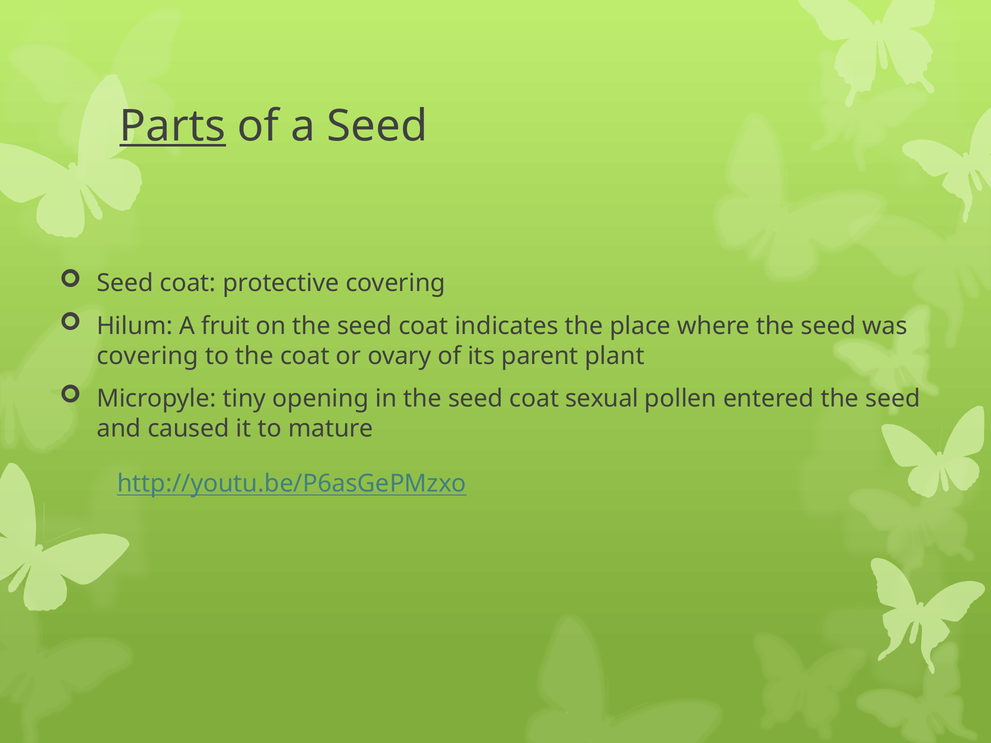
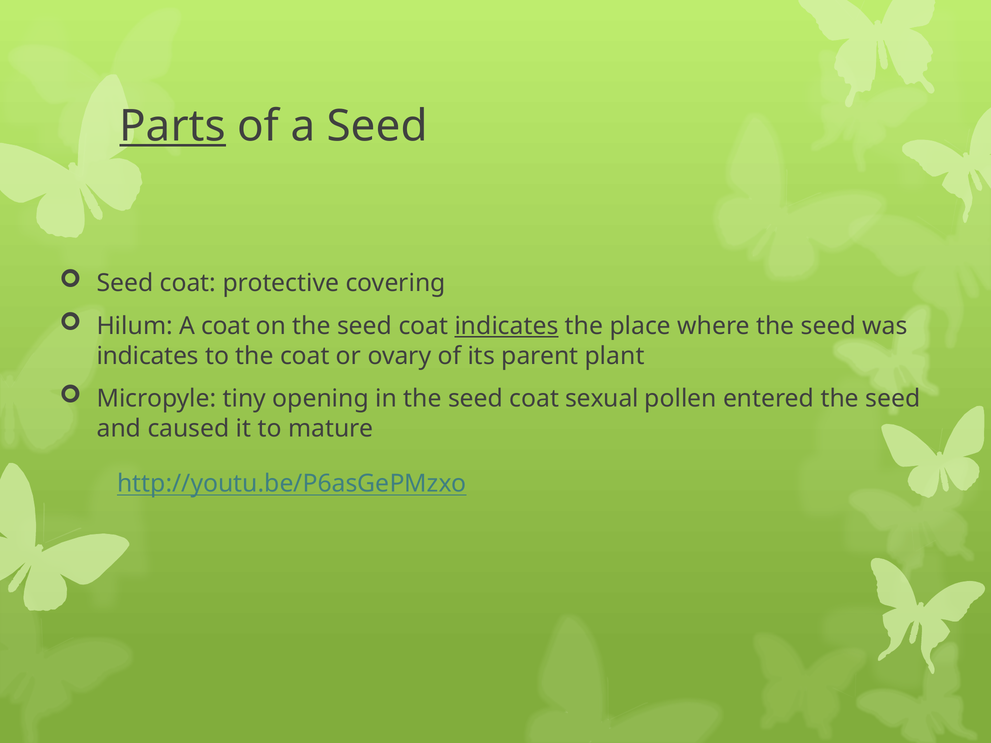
A fruit: fruit -> coat
indicates at (507, 326) underline: none -> present
covering at (148, 356): covering -> indicates
